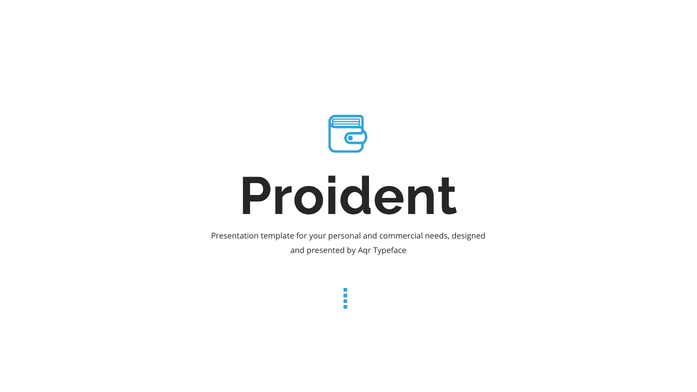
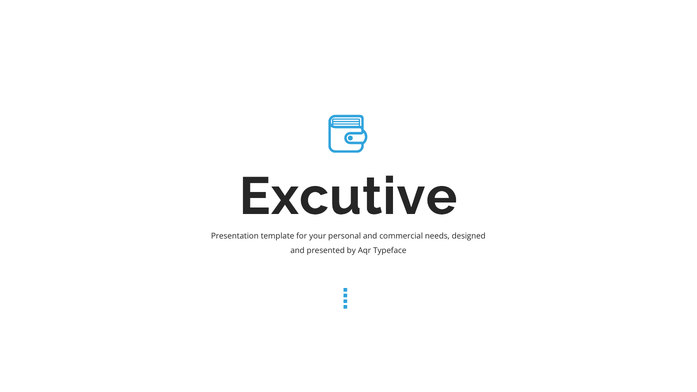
Proident: Proident -> Excutive
